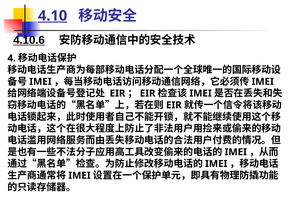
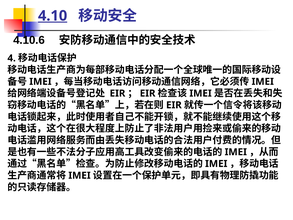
4.10.6 underline: present -> none
